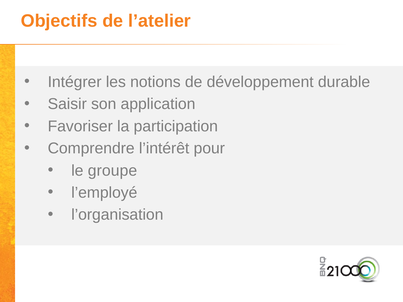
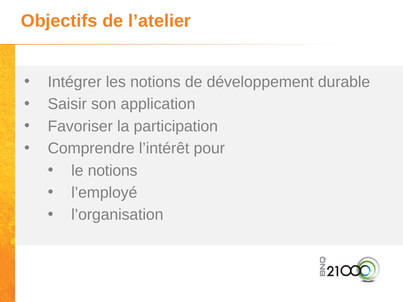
le groupe: groupe -> notions
